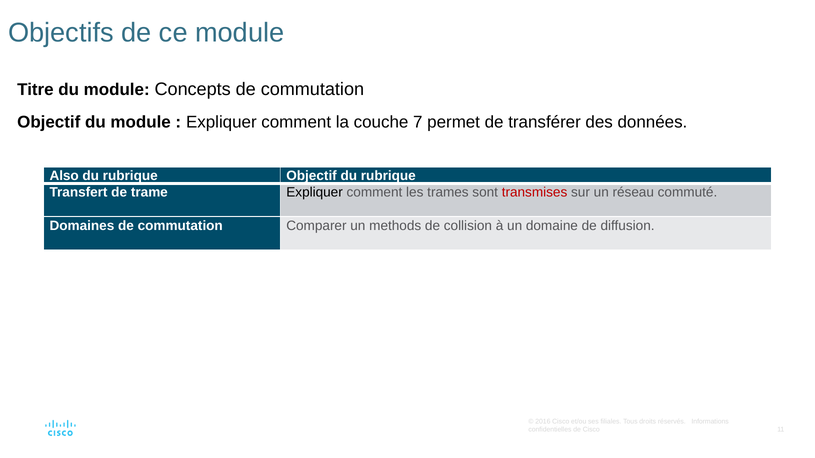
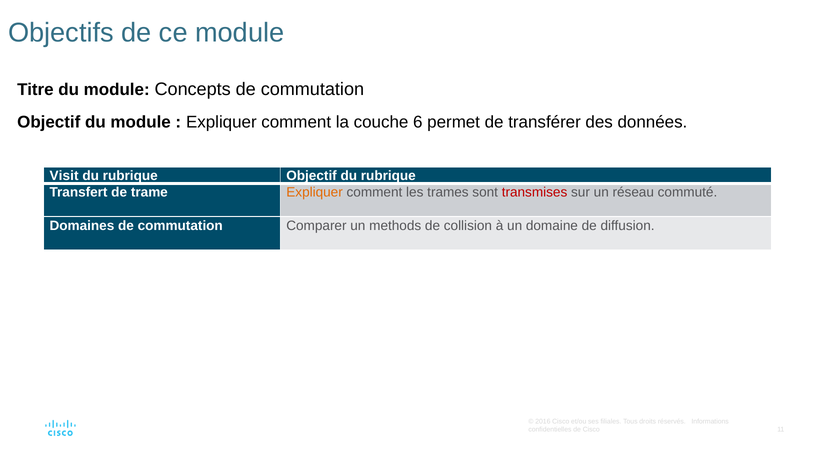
7: 7 -> 6
Also: Also -> Visit
Expliquer at (315, 193) colour: black -> orange
